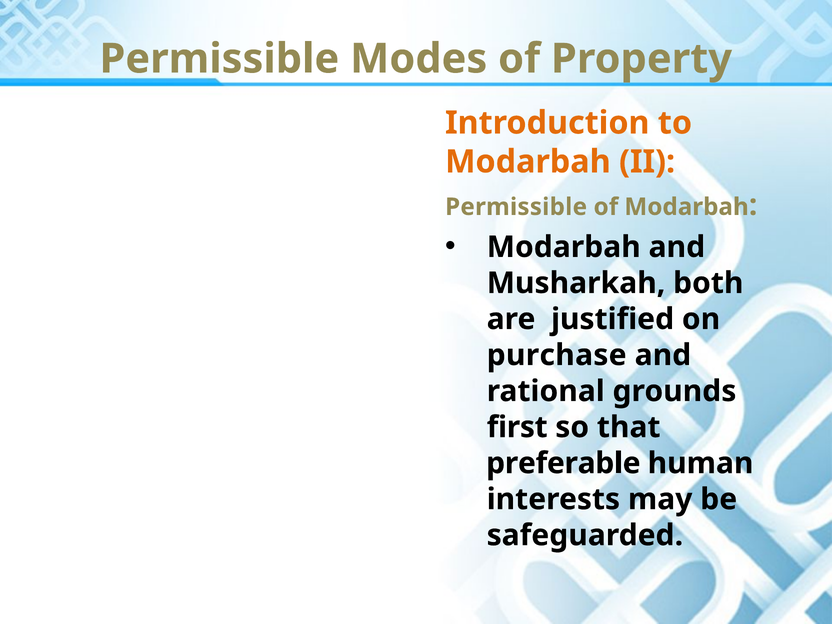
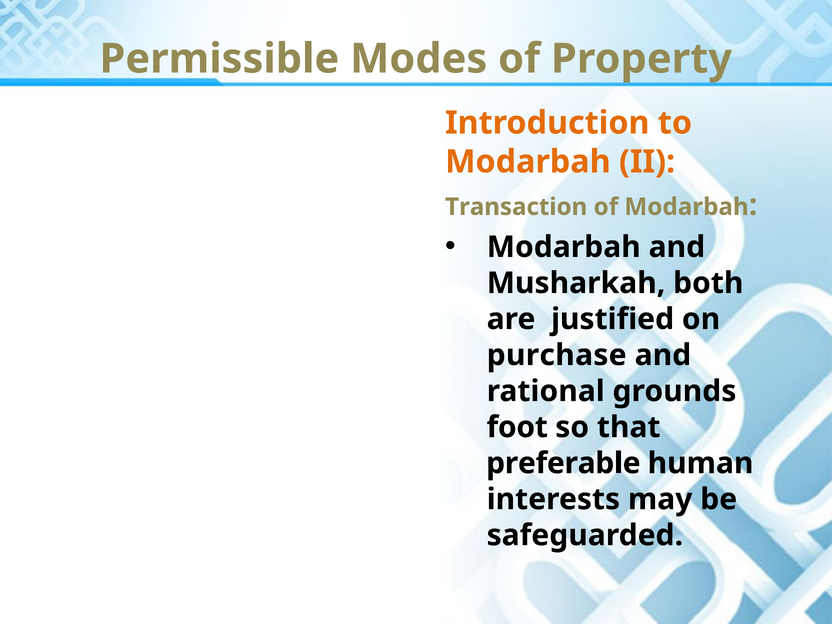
Permissible at (516, 207): Permissible -> Transaction
first: first -> foot
